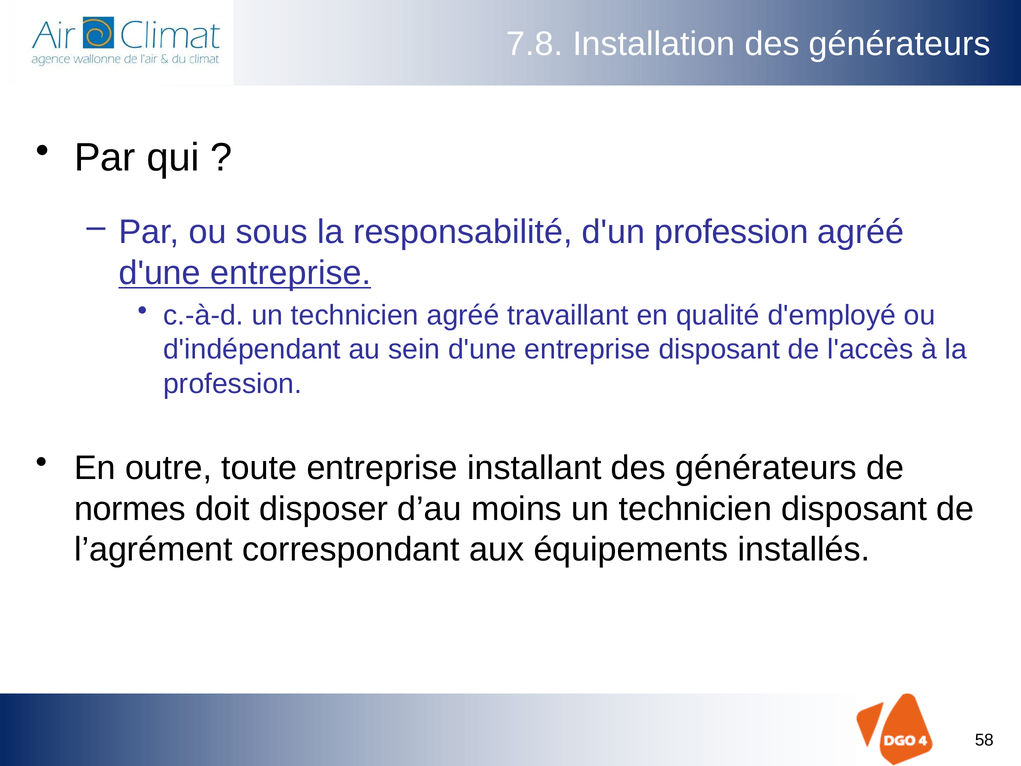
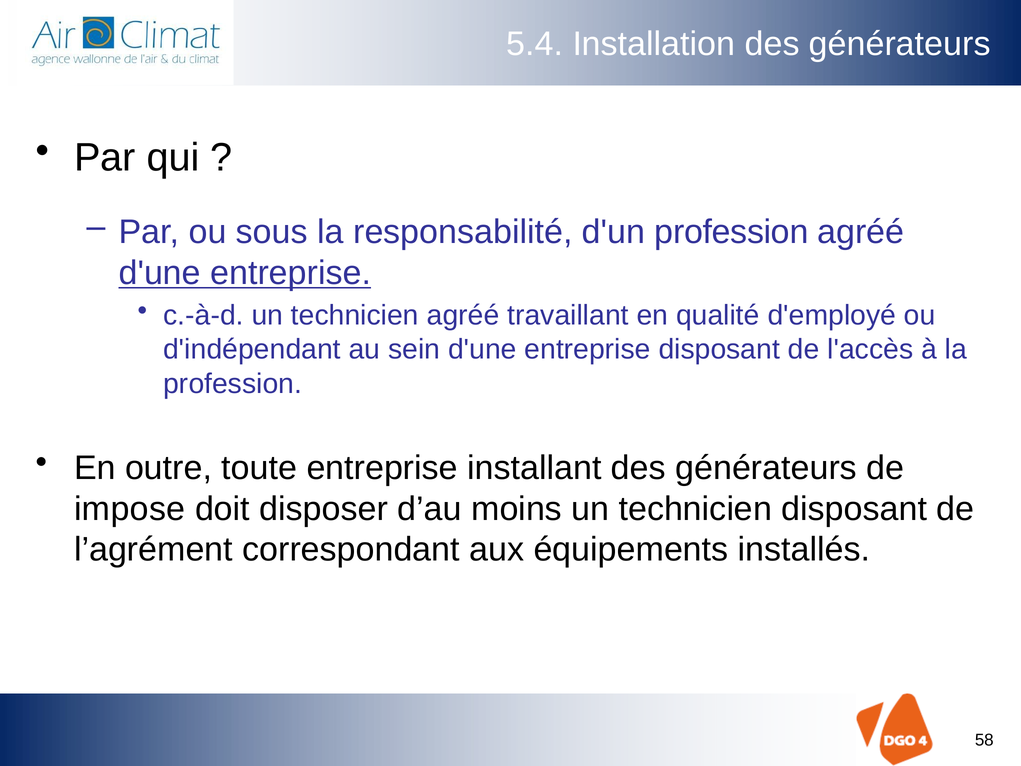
7.8: 7.8 -> 5.4
normes: normes -> impose
